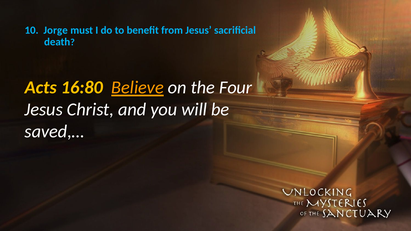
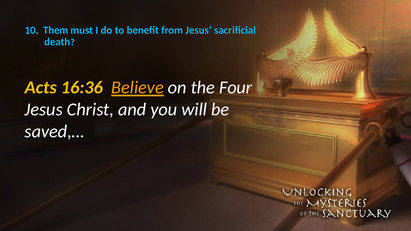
Jorge: Jorge -> Them
16:80: 16:80 -> 16:36
